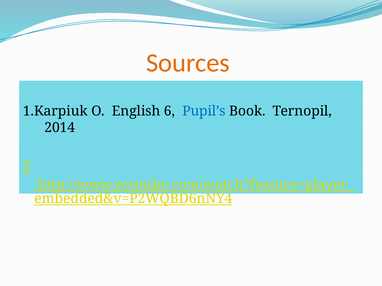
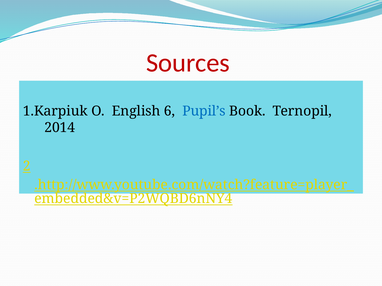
Sources colour: orange -> red
